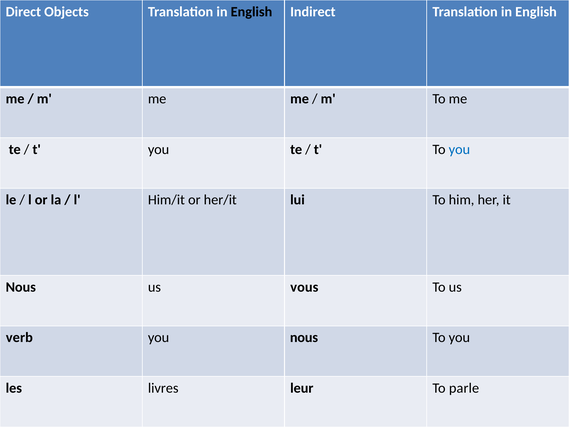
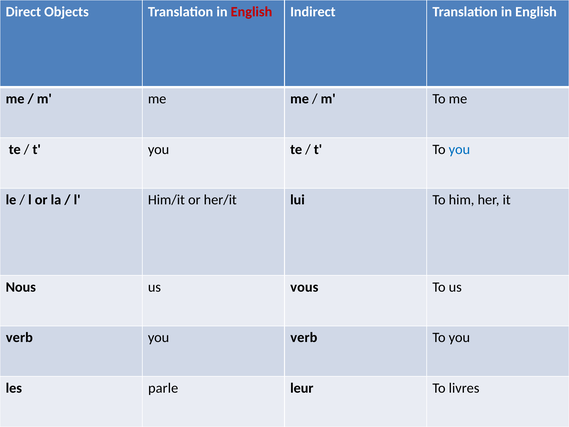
English at (252, 12) colour: black -> red
you nous: nous -> verb
livres: livres -> parle
parle: parle -> livres
